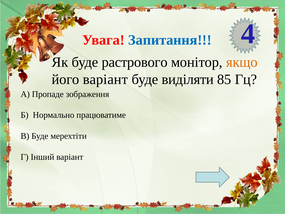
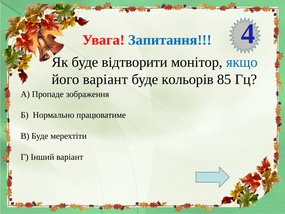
растрового: растрового -> відтворити
якщо colour: orange -> blue
виділяти: виділяти -> кольорів
